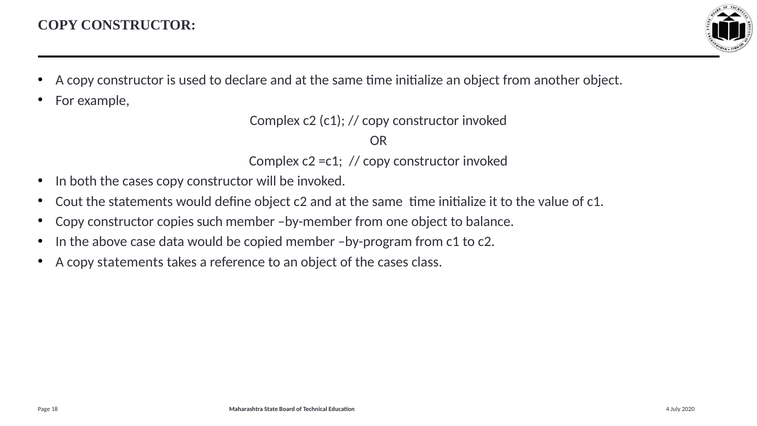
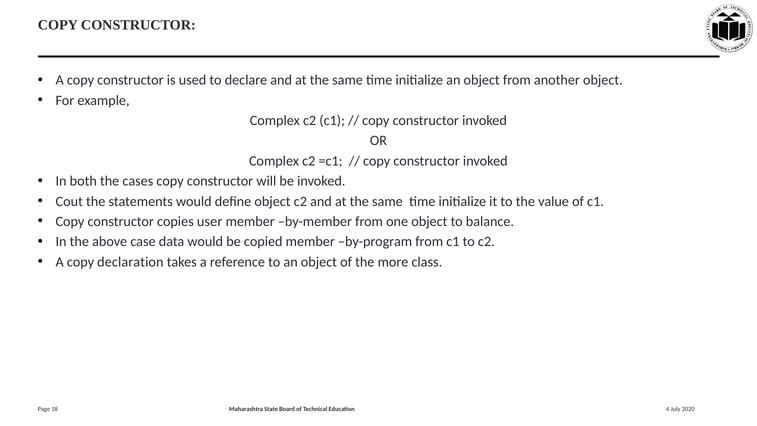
such: such -> user
copy statements: statements -> declaration
of the cases: cases -> more
